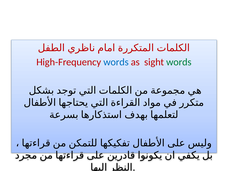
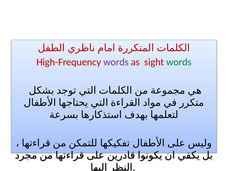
words at (116, 62) colour: blue -> purple
